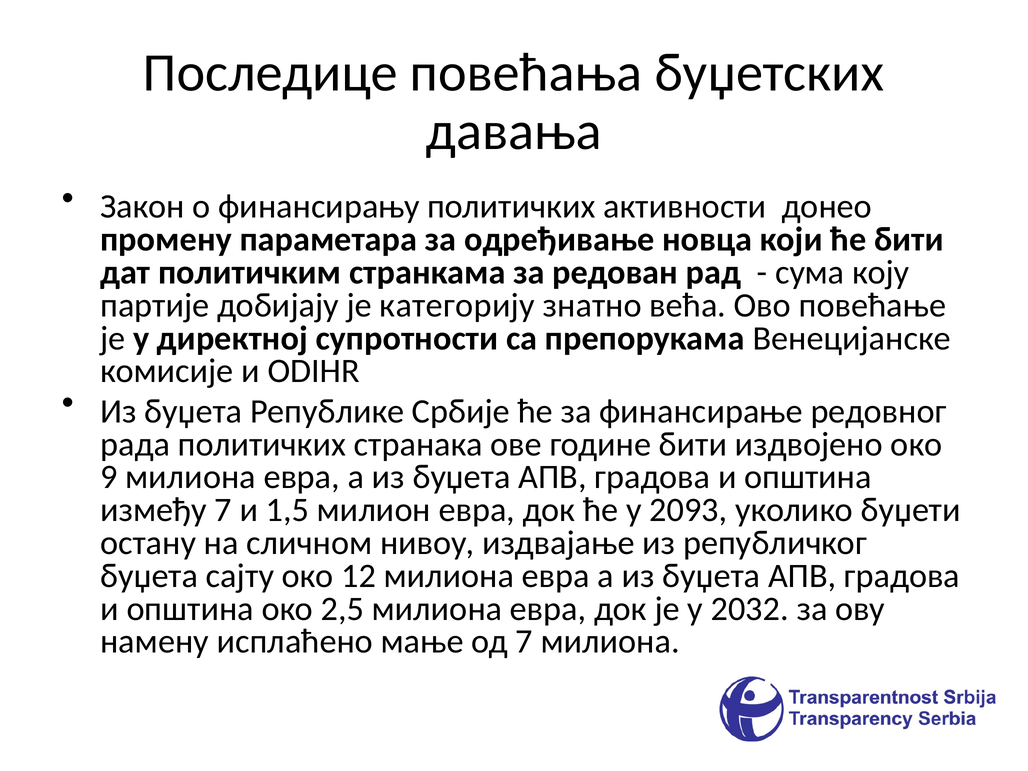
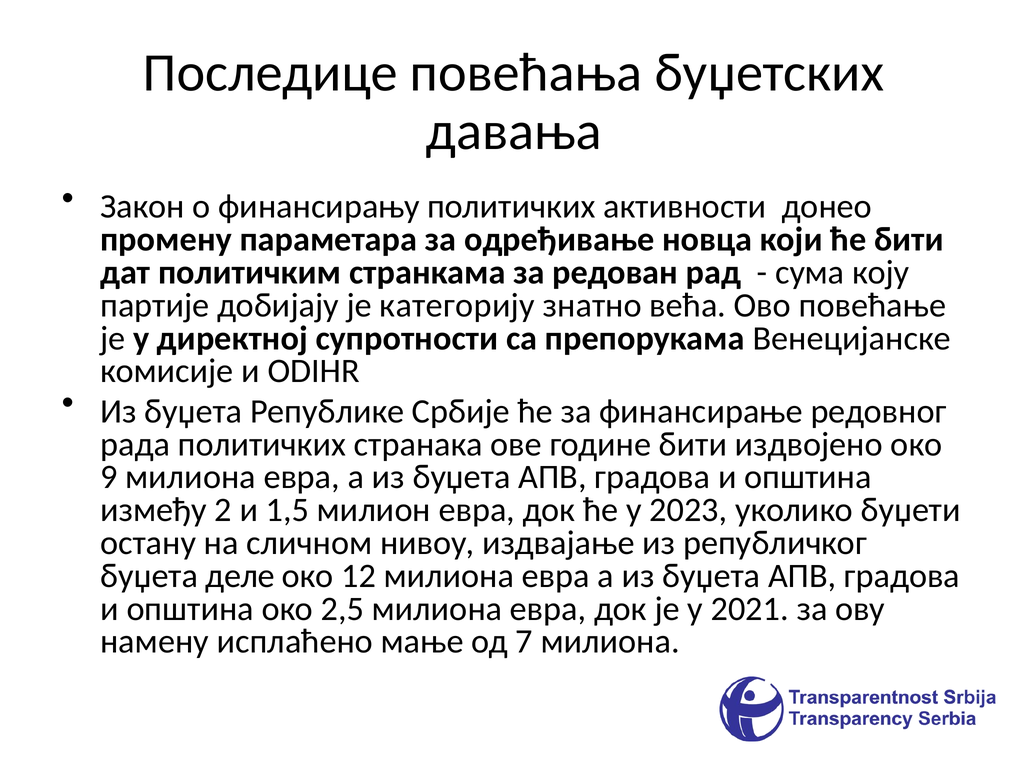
између 7: 7 -> 2
2093: 2093 -> 2023
сајту: сајту -> деле
2032: 2032 -> 2021
